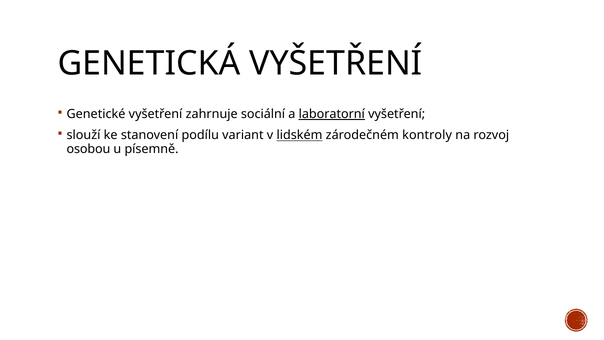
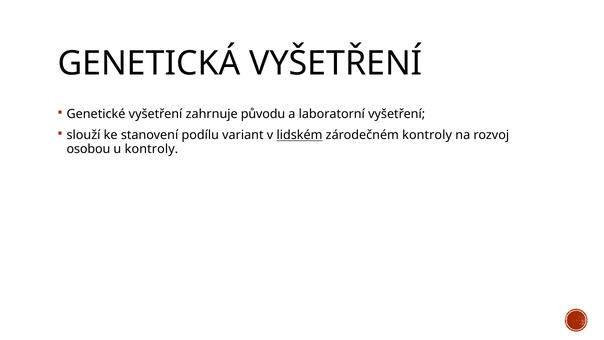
sociální: sociální -> původu
laboratorní underline: present -> none
u písemně: písemně -> kontroly
